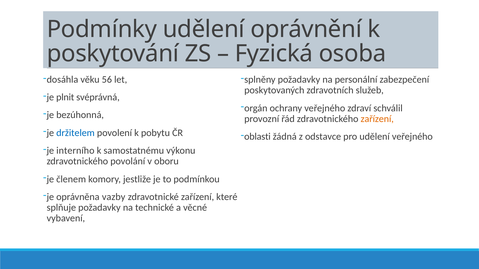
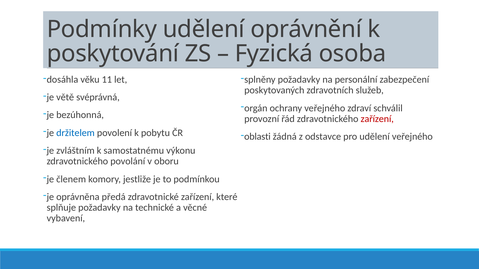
56: 56 -> 11
plnit: plnit -> větě
zařízení at (377, 119) colour: orange -> red
interního: interního -> zvláštním
vazby: vazby -> předá
